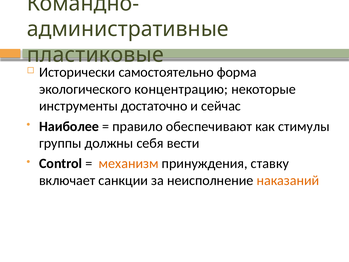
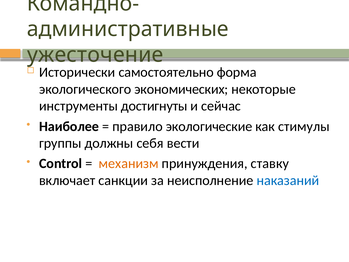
пластиковые: пластиковые -> ужесточение
концентрацию: концентрацию -> экономических
достаточно: достаточно -> достигнуты
обеспечивают: обеспечивают -> экологические
наказаний colour: orange -> blue
